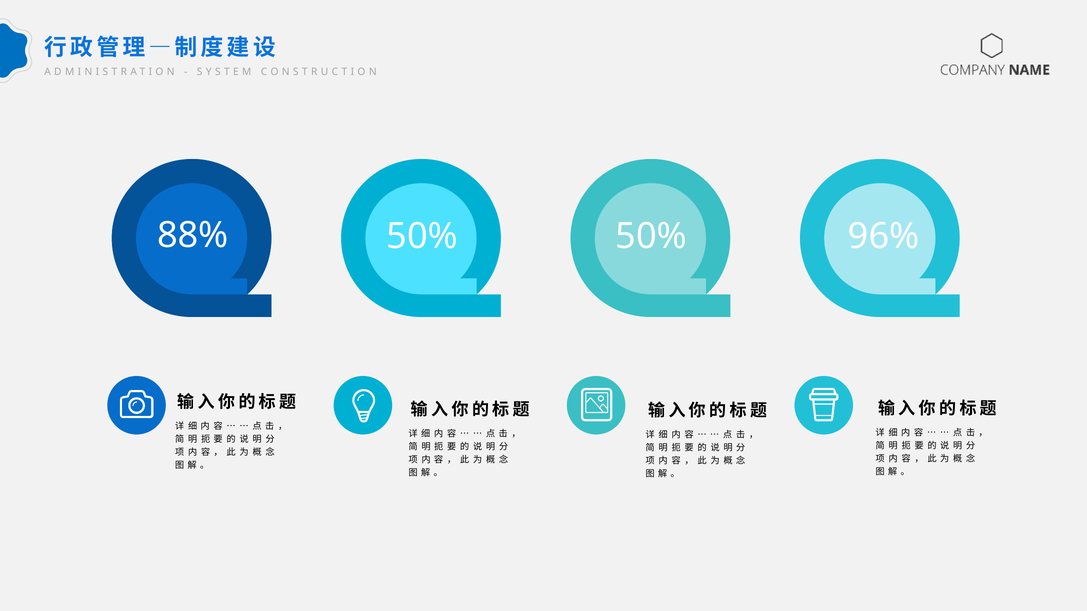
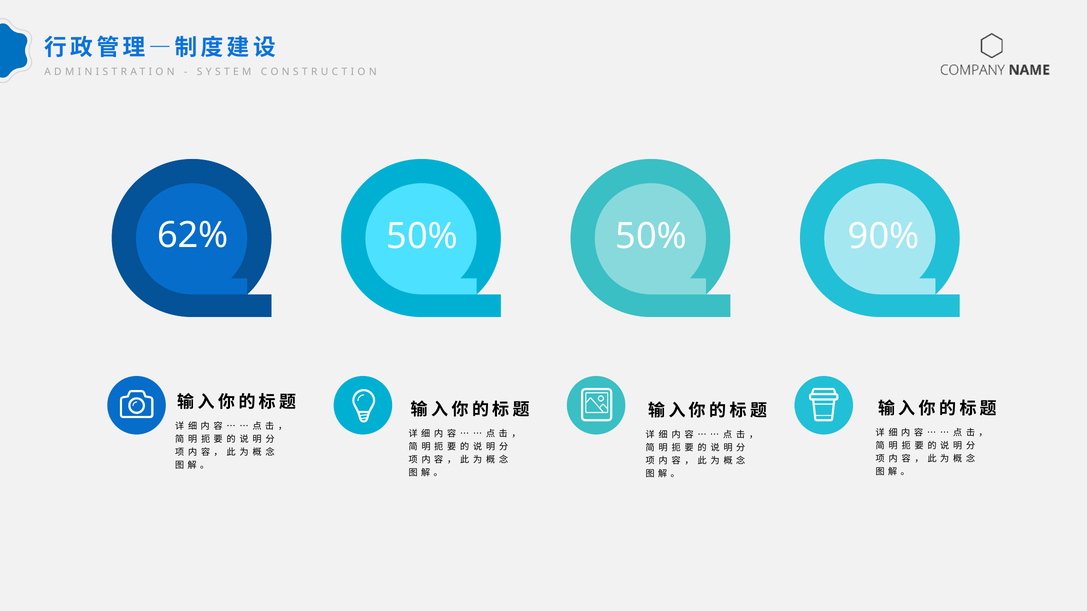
88%: 88% -> 62%
96%: 96% -> 90%
